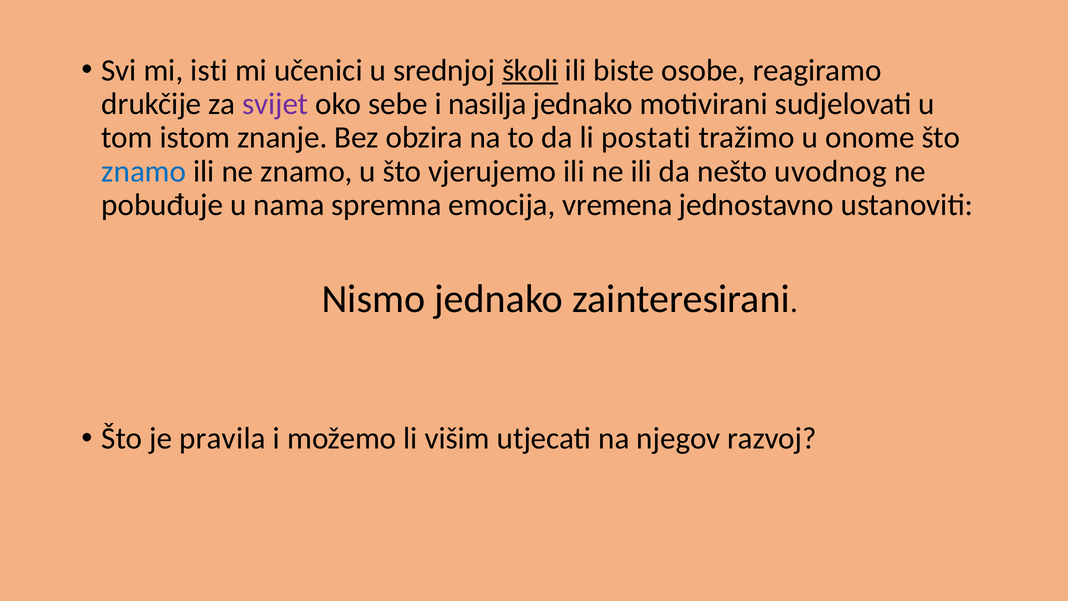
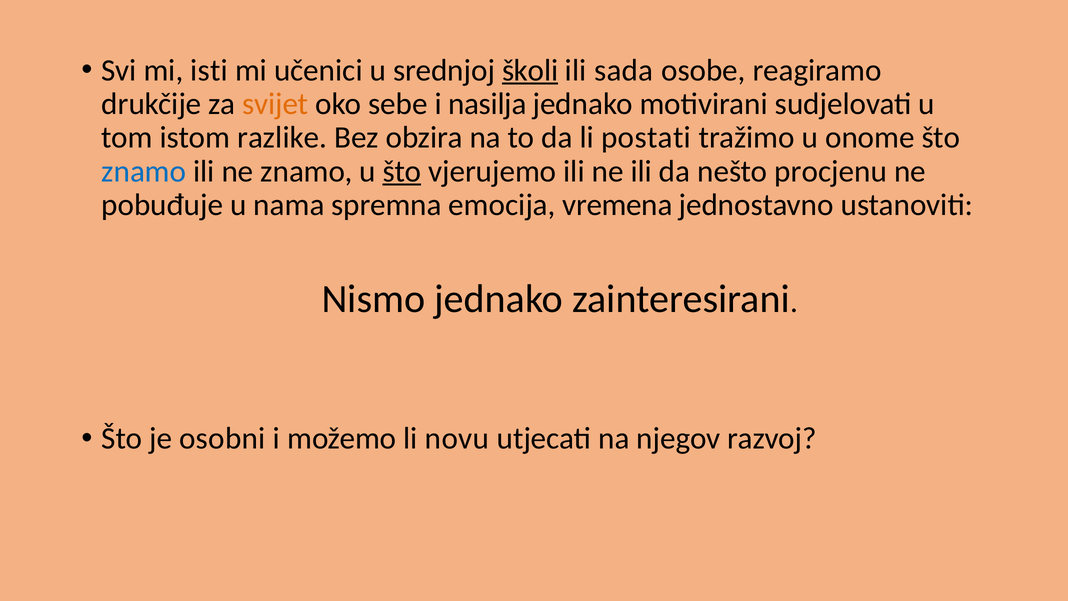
biste: biste -> sada
svijet colour: purple -> orange
znanje: znanje -> razlike
što at (402, 171) underline: none -> present
uvodnog: uvodnog -> procjenu
pravila: pravila -> osobni
višim: višim -> novu
